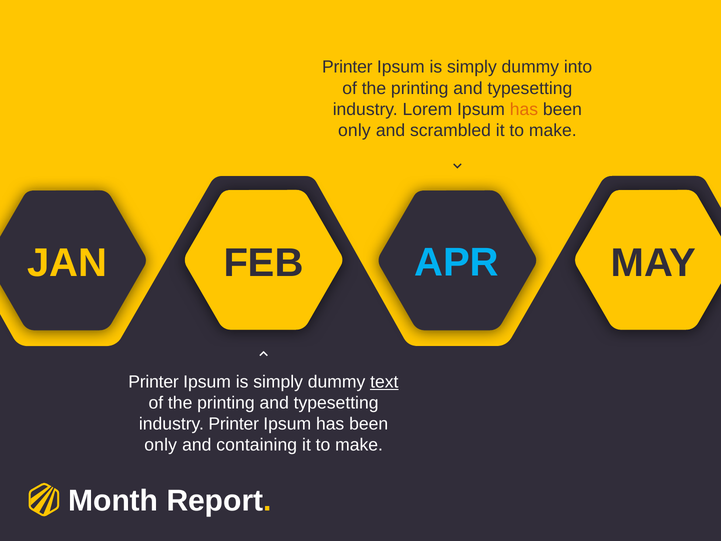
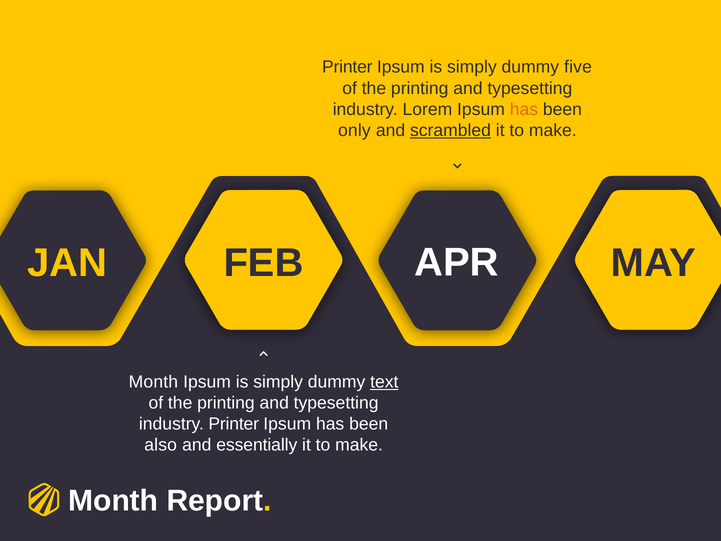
into: into -> five
scrambled underline: none -> present
APR colour: light blue -> white
Printer at (154, 382): Printer -> Month
only at (161, 445): only -> also
containing: containing -> essentially
